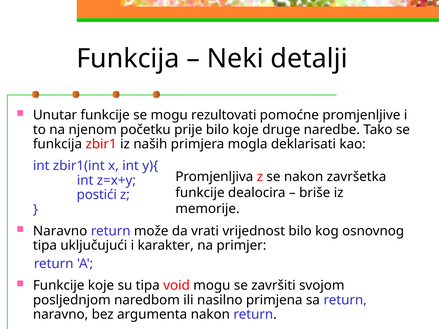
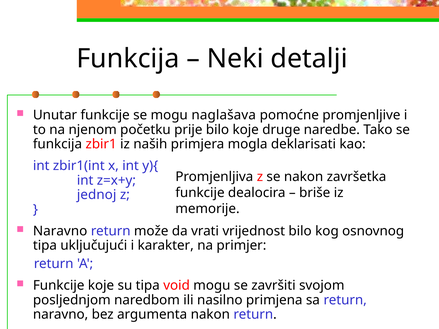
rezultovati: rezultovati -> naglašava
postići: postići -> jednoj
